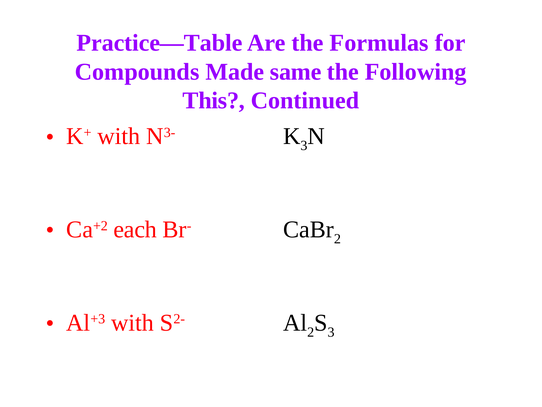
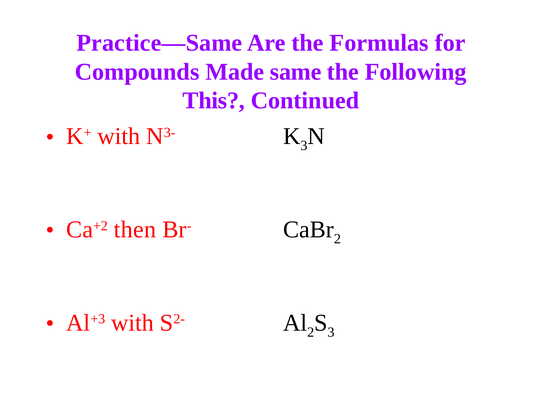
Practice—Table: Practice—Table -> Practice—Same
each: each -> then
